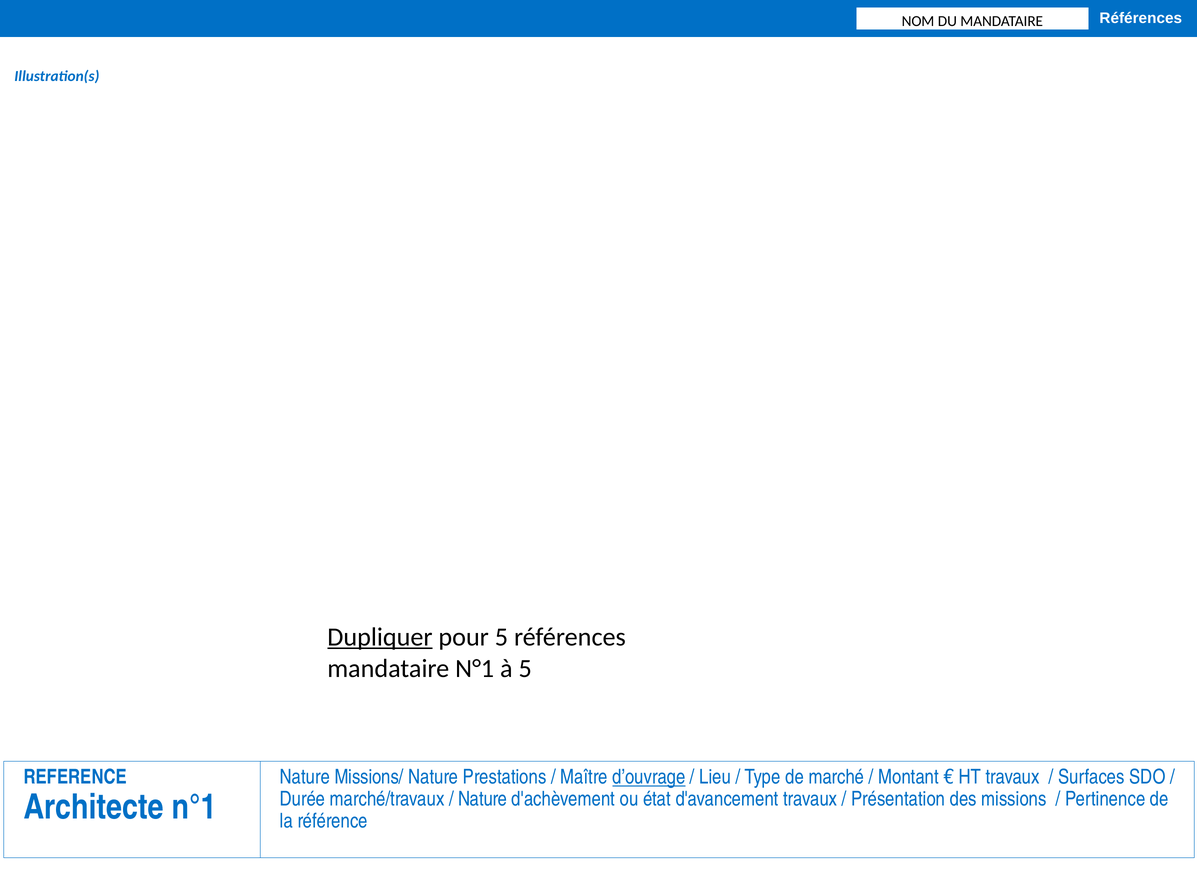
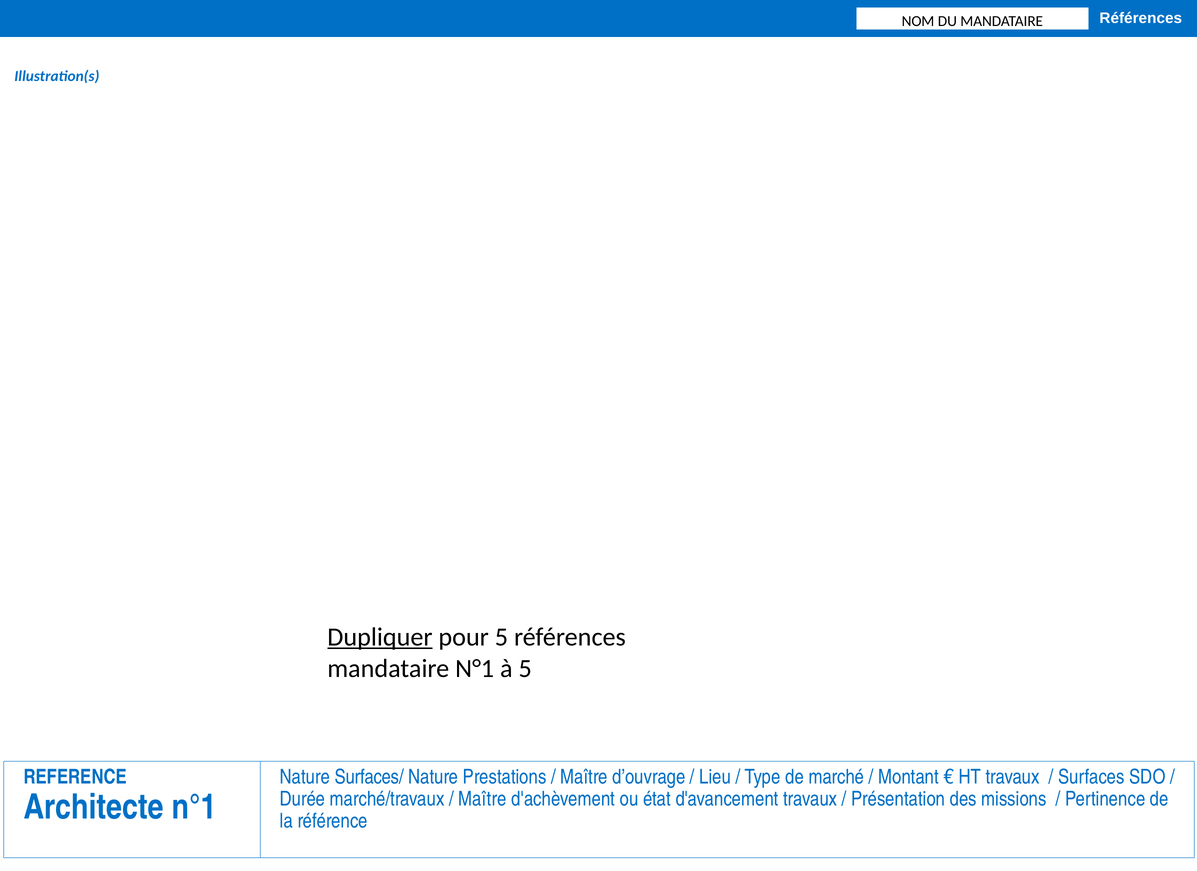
Missions/: Missions/ -> Surfaces/
d’ouvrage underline: present -> none
Nature at (483, 799): Nature -> Maître
